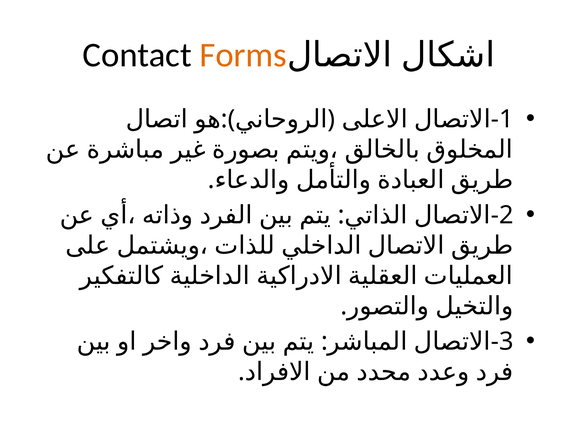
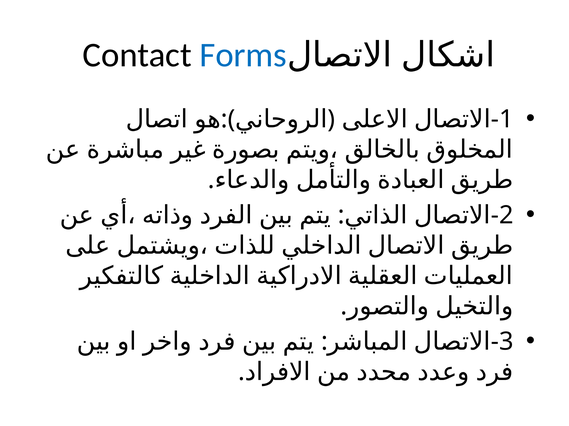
Forms colour: orange -> blue
